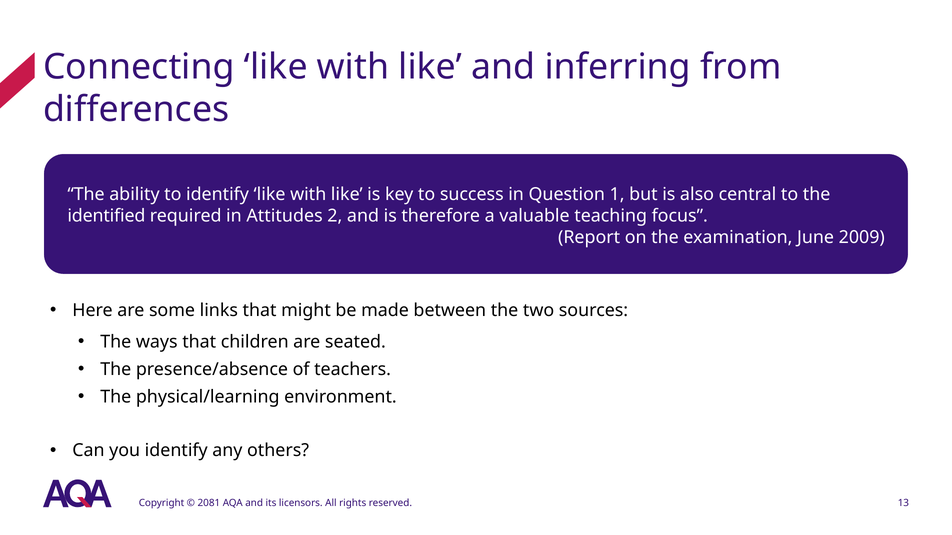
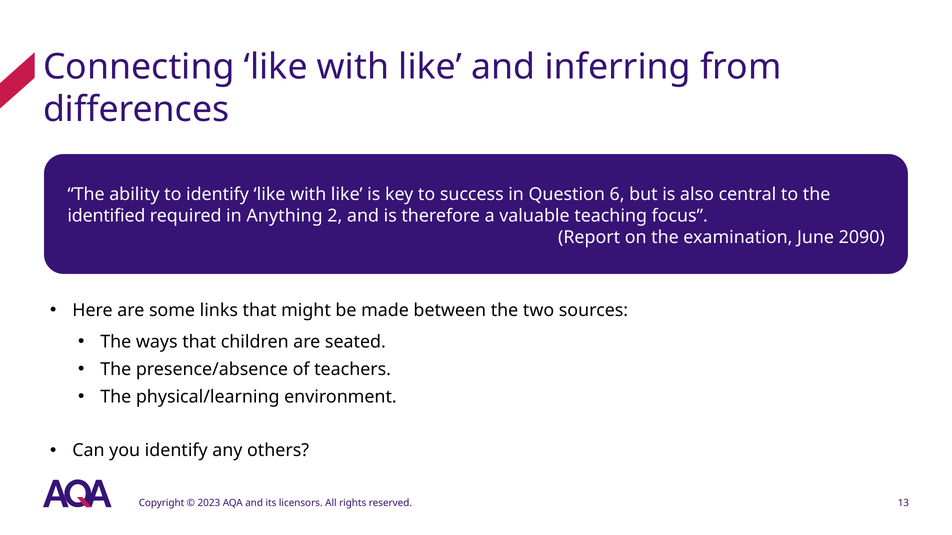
1: 1 -> 6
Attitudes: Attitudes -> Anything
2009: 2009 -> 2090
2081: 2081 -> 2023
